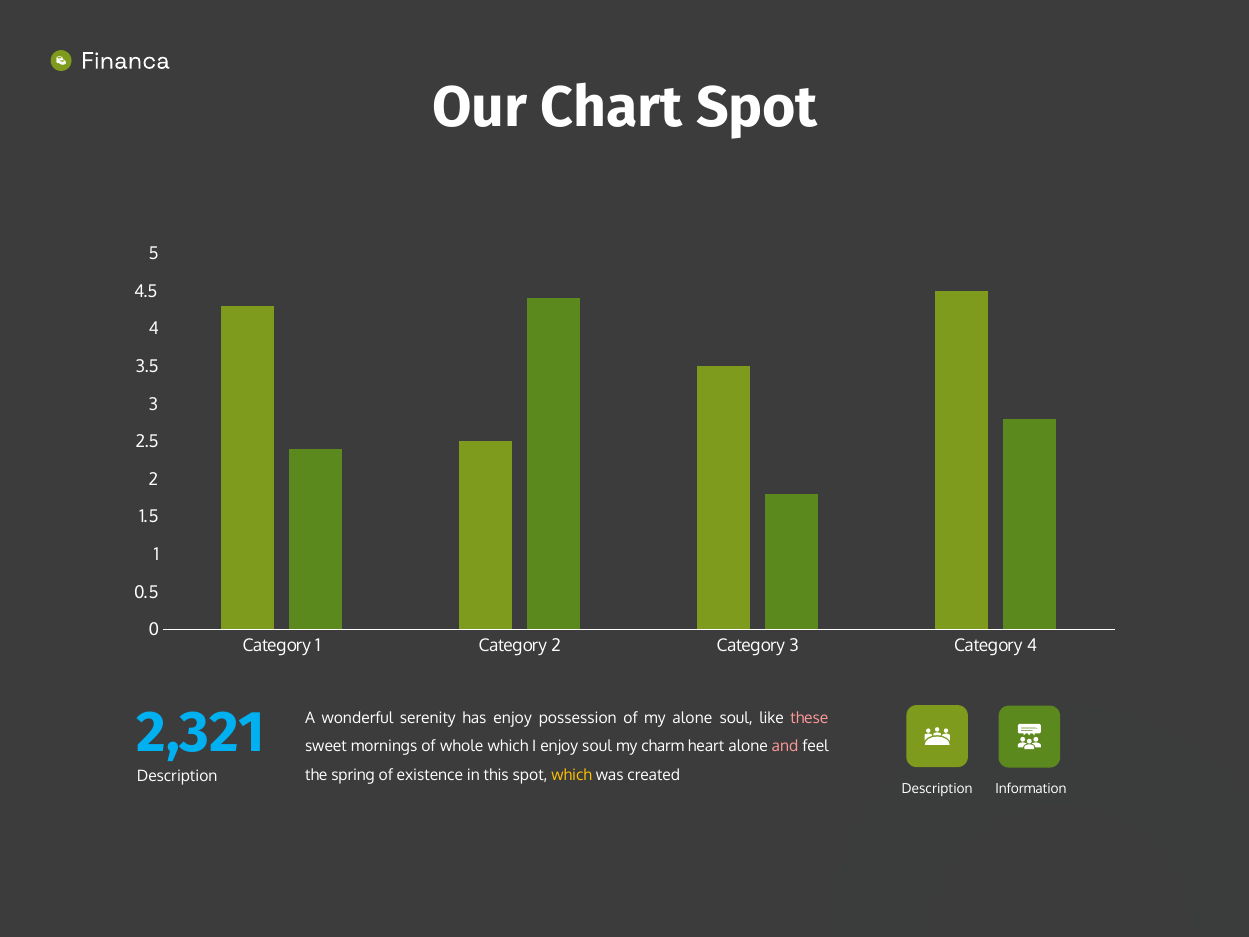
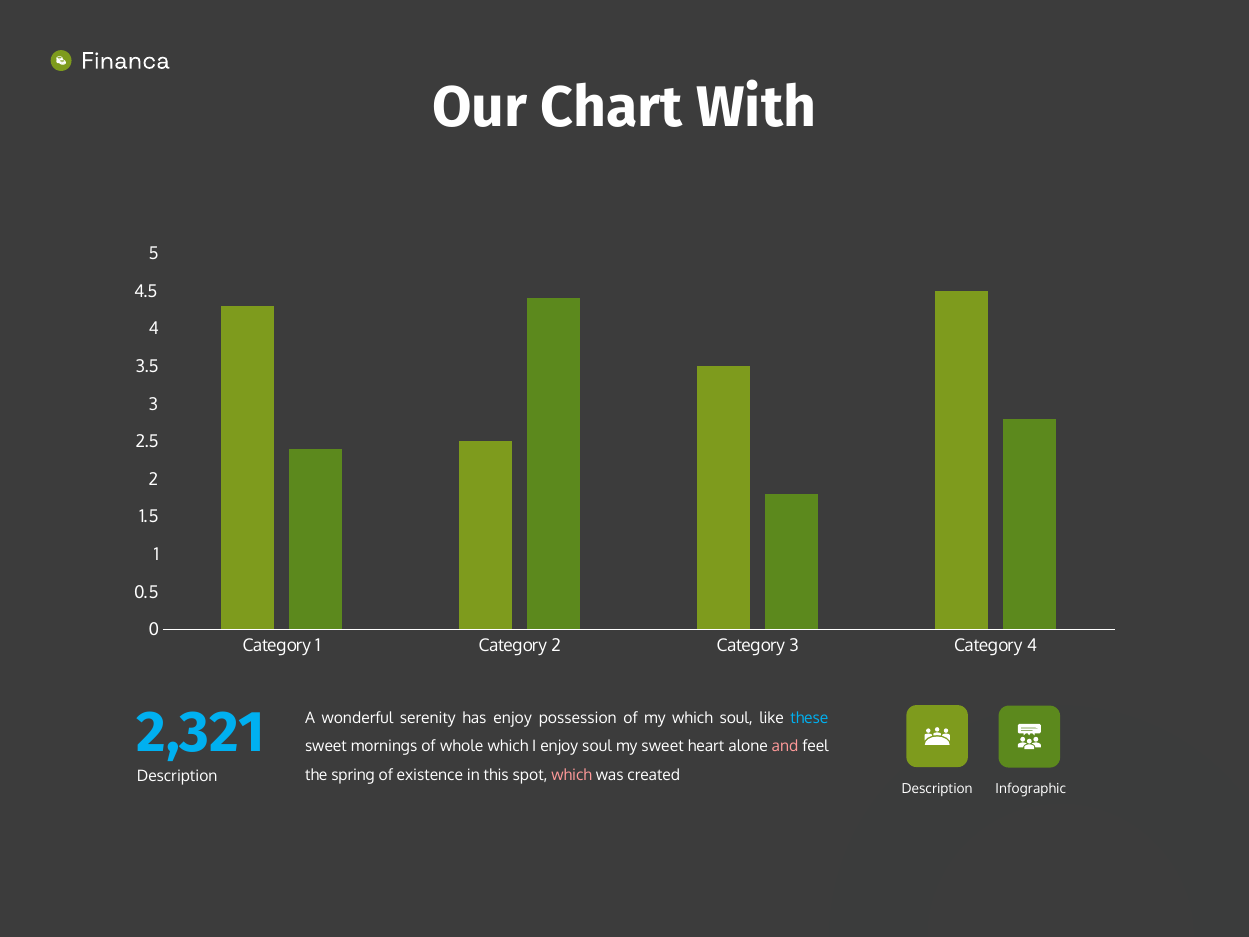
Chart Spot: Spot -> With
my alone: alone -> which
these colour: pink -> light blue
my charm: charm -> sweet
which at (572, 775) colour: yellow -> pink
Information: Information -> Infographic
